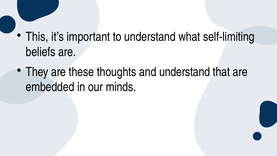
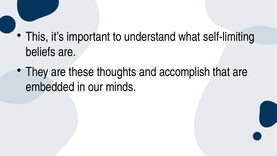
and understand: understand -> accomplish
